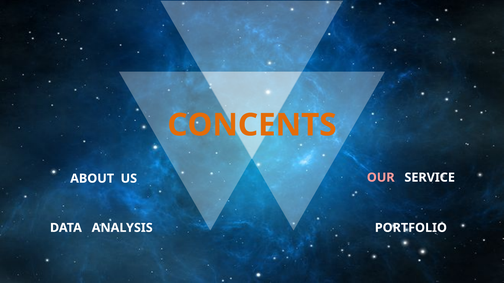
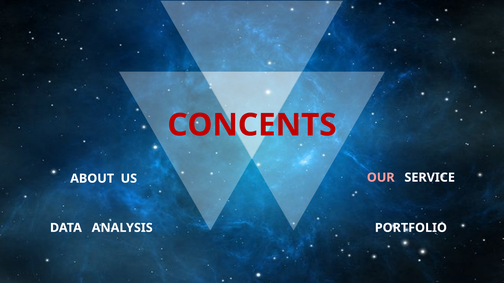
CONCENTS colour: orange -> red
